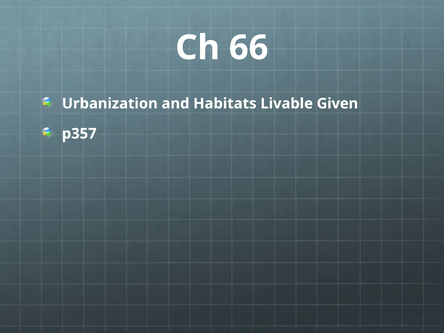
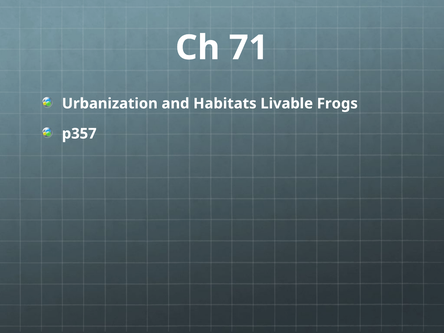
66: 66 -> 71
Given: Given -> Frogs
